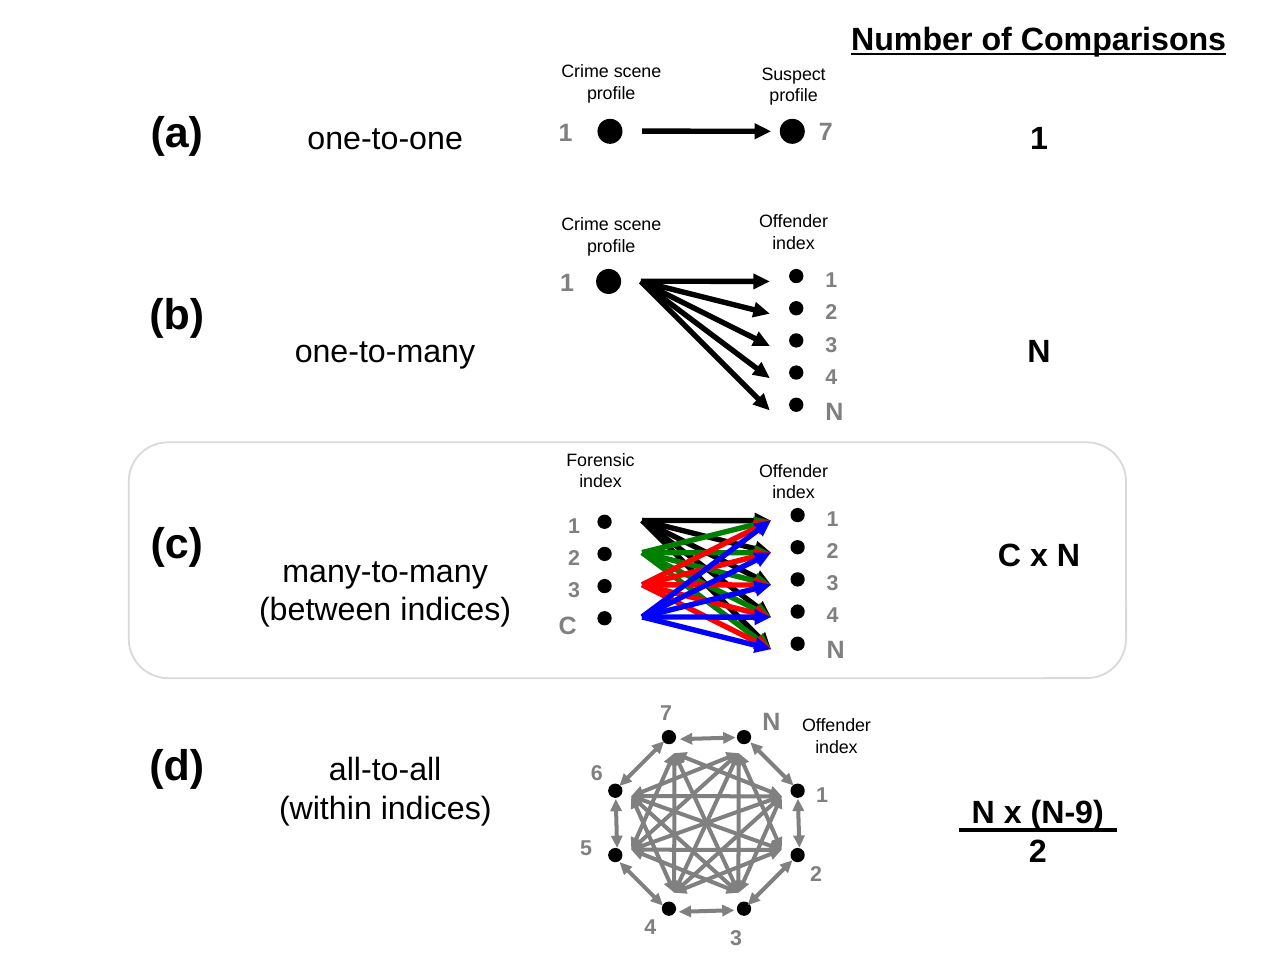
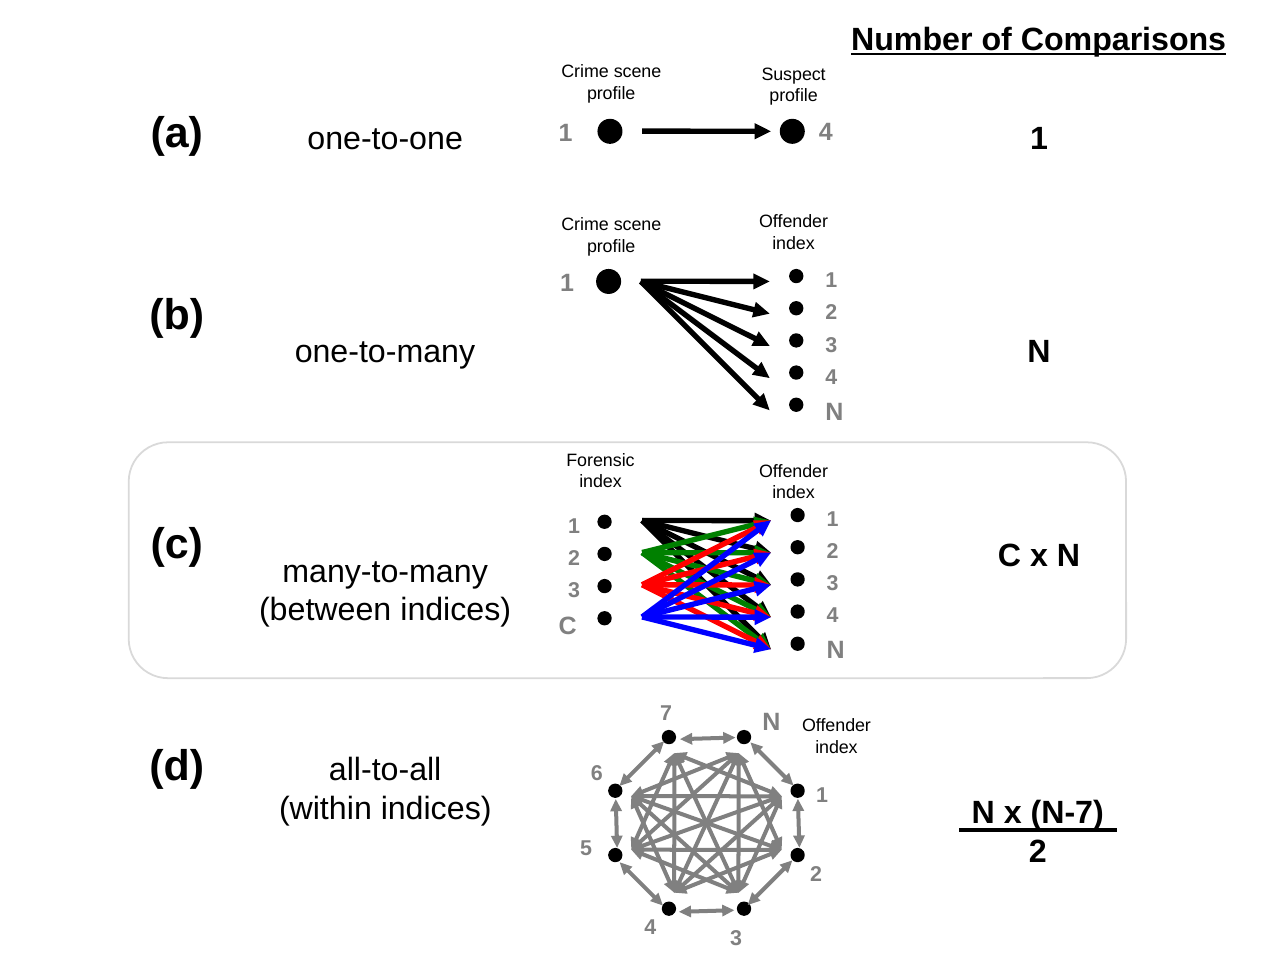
1 7: 7 -> 4
N-9: N-9 -> N-7
